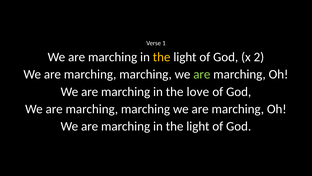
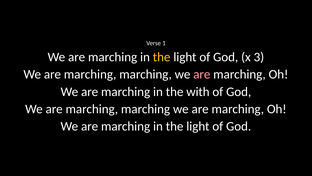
2: 2 -> 3
are at (202, 74) colour: light green -> pink
love: love -> with
